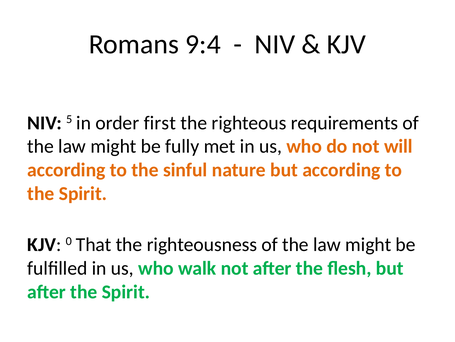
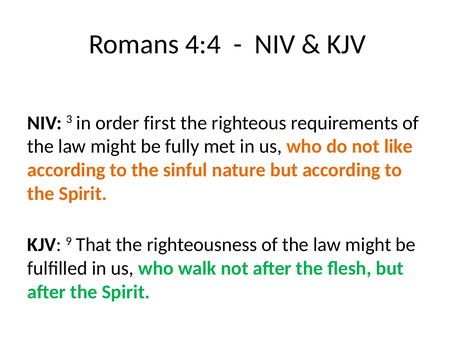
9:4: 9:4 -> 4:4
5: 5 -> 3
will: will -> like
0: 0 -> 9
